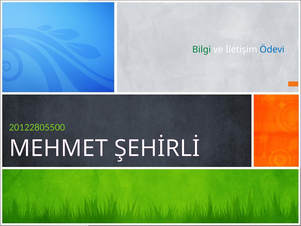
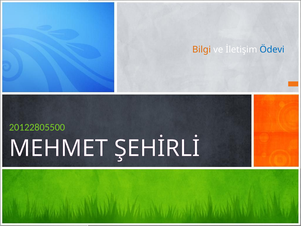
Bilgi colour: green -> orange
